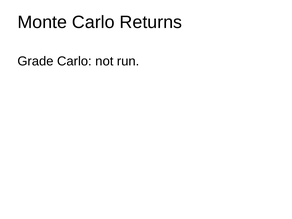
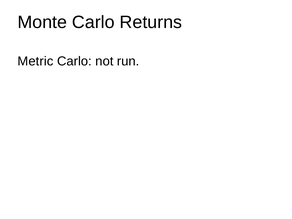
Grade: Grade -> Metric
